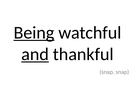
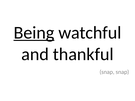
and underline: present -> none
